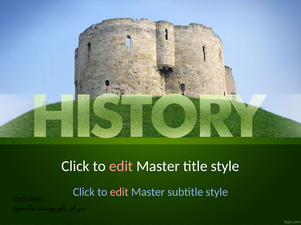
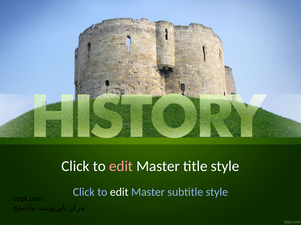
edit at (119, 193) colour: pink -> white
